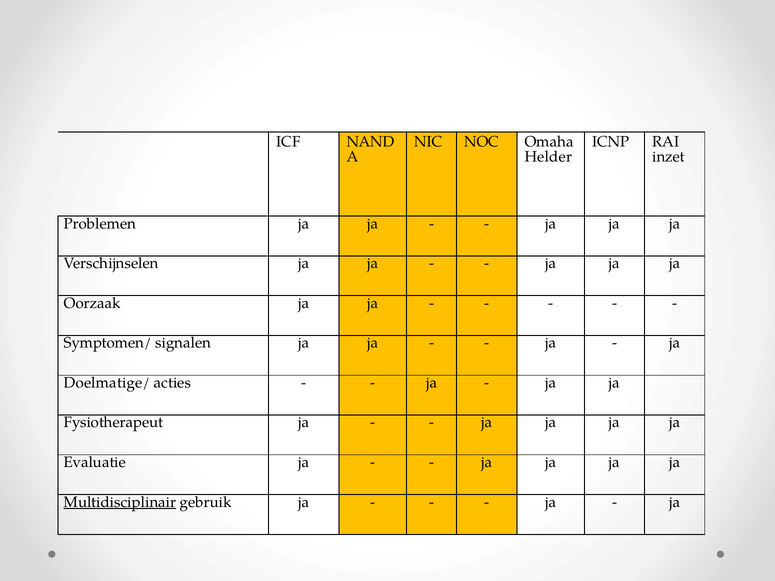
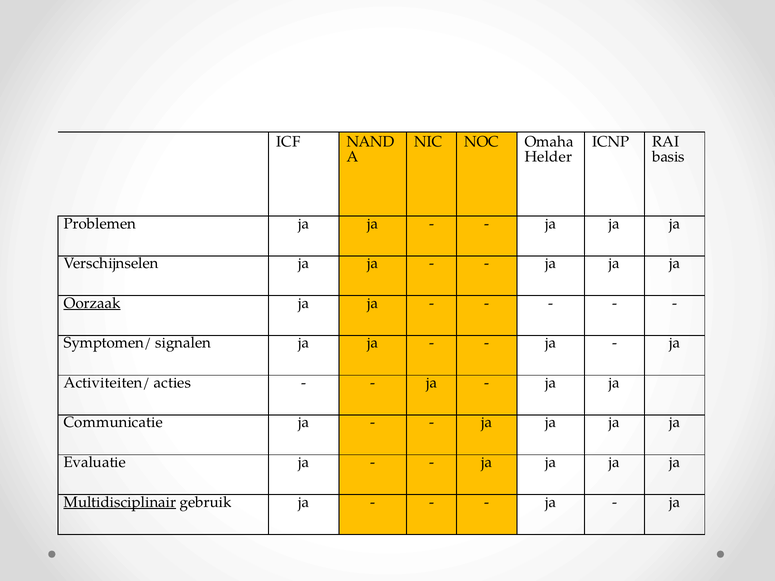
inzet: inzet -> basis
Oorzaak underline: none -> present
Doelmatige/: Doelmatige/ -> Activiteiten/
Fysiotherapeut: Fysiotherapeut -> Communicatie
